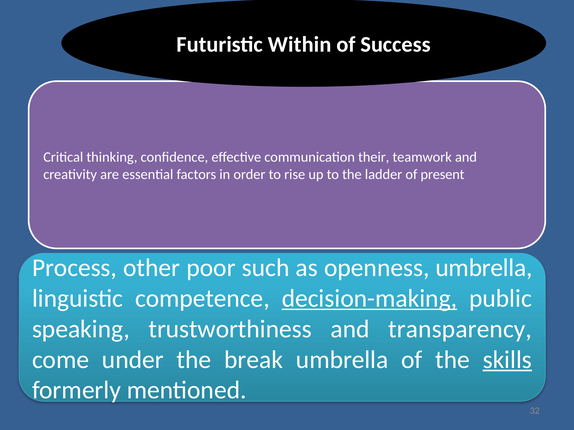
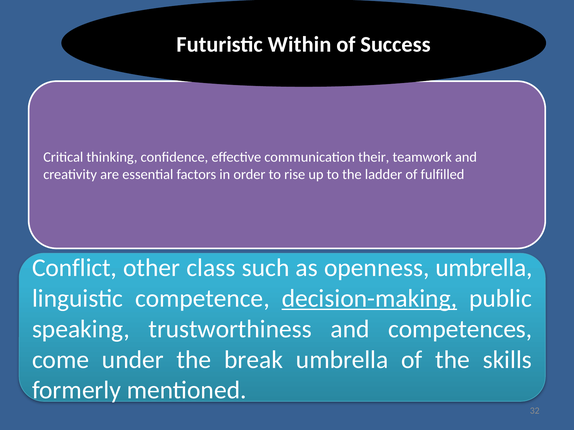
present: present -> fulfilled
Process: Process -> Conflict
poor: poor -> class
transparency: transparency -> competences
skills underline: present -> none
